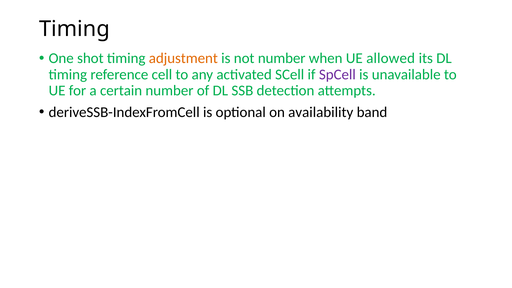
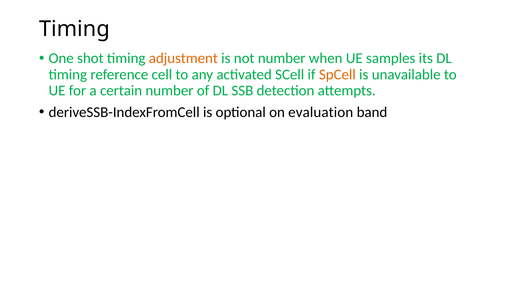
allowed: allowed -> samples
SpCell colour: purple -> orange
availability: availability -> evaluation
